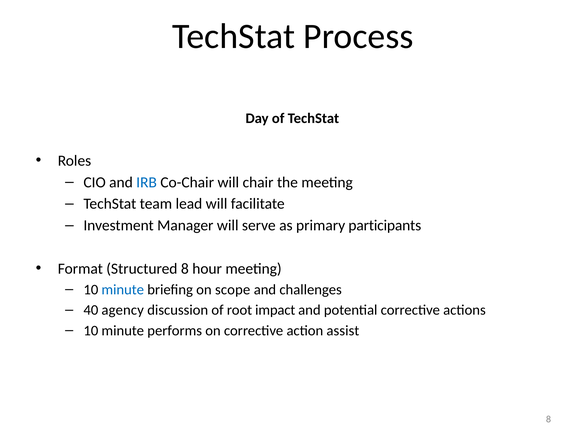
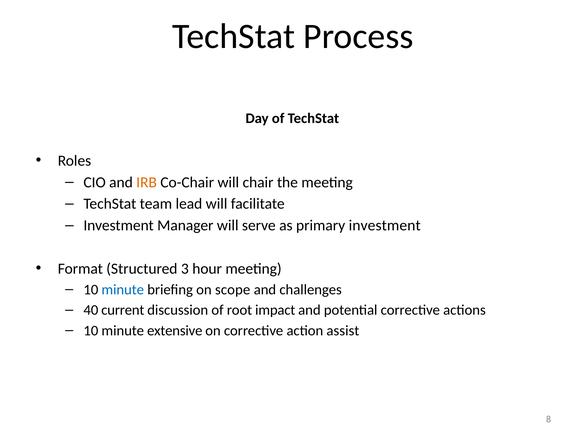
IRB colour: blue -> orange
primary participants: participants -> investment
Structured 8: 8 -> 3
agency: agency -> current
performs: performs -> extensive
